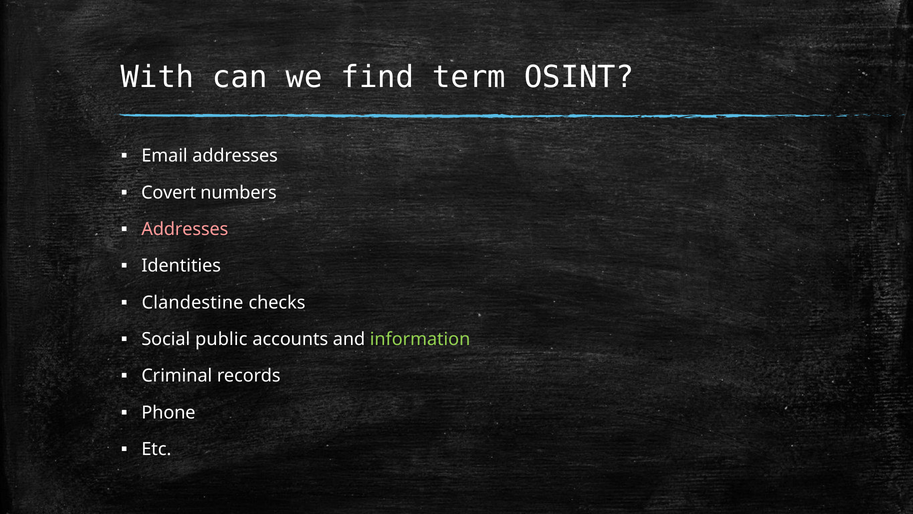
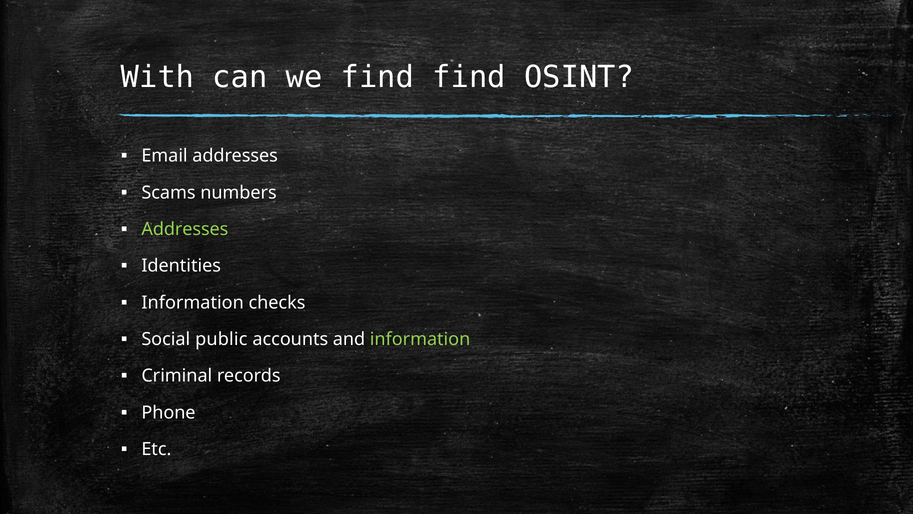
find term: term -> find
Covert: Covert -> Scams
Addresses at (185, 229) colour: pink -> light green
Clandestine at (193, 302): Clandestine -> Information
